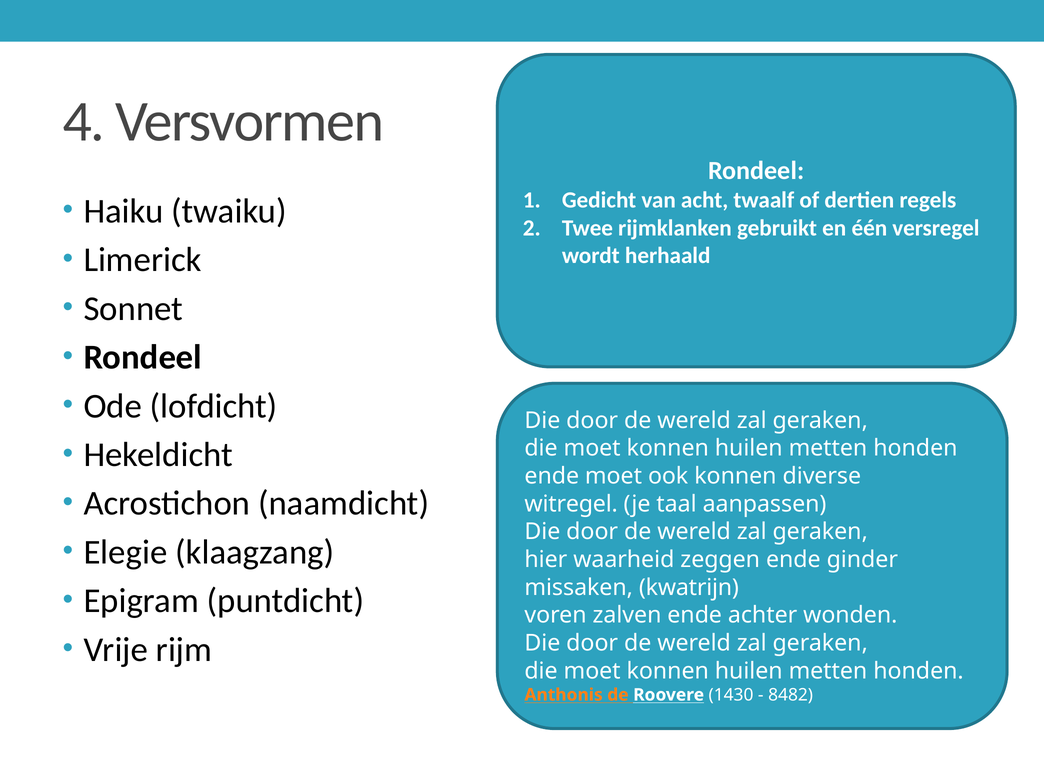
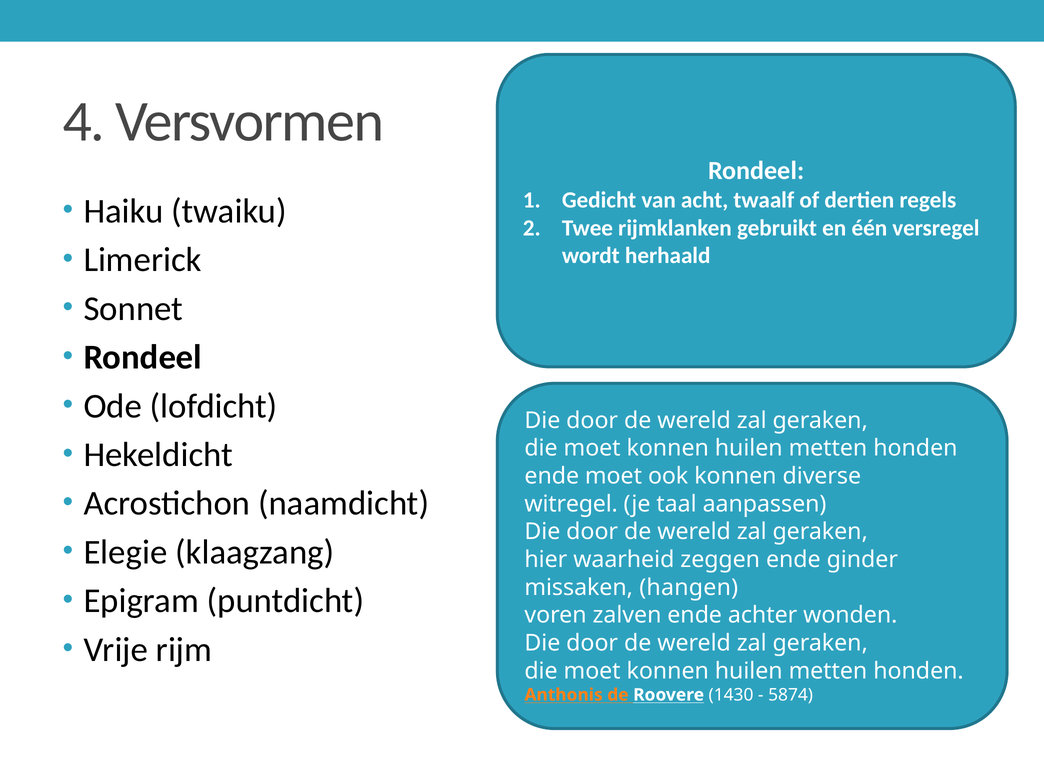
kwatrijn: kwatrijn -> hangen
8482: 8482 -> 5874
